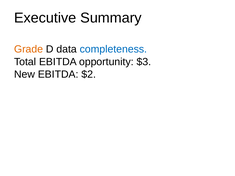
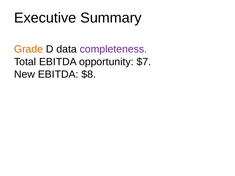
completeness colour: blue -> purple
$3: $3 -> $7
$2: $2 -> $8
